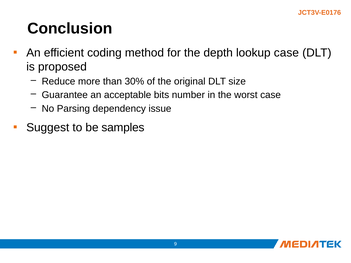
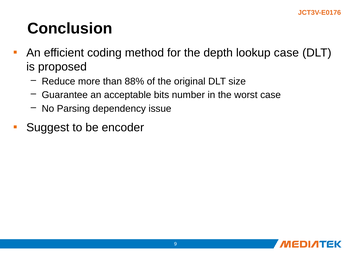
30%: 30% -> 88%
samples: samples -> encoder
